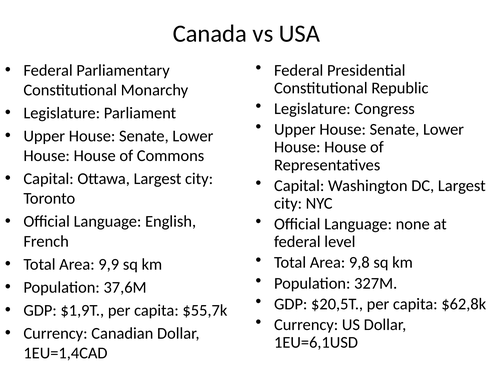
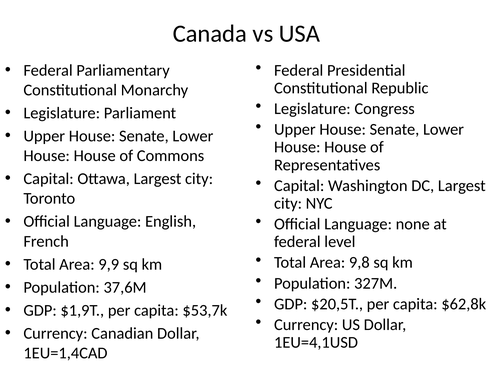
$55,7k: $55,7k -> $53,7k
1EU=6,1USD: 1EU=6,1USD -> 1EU=4,1USD
